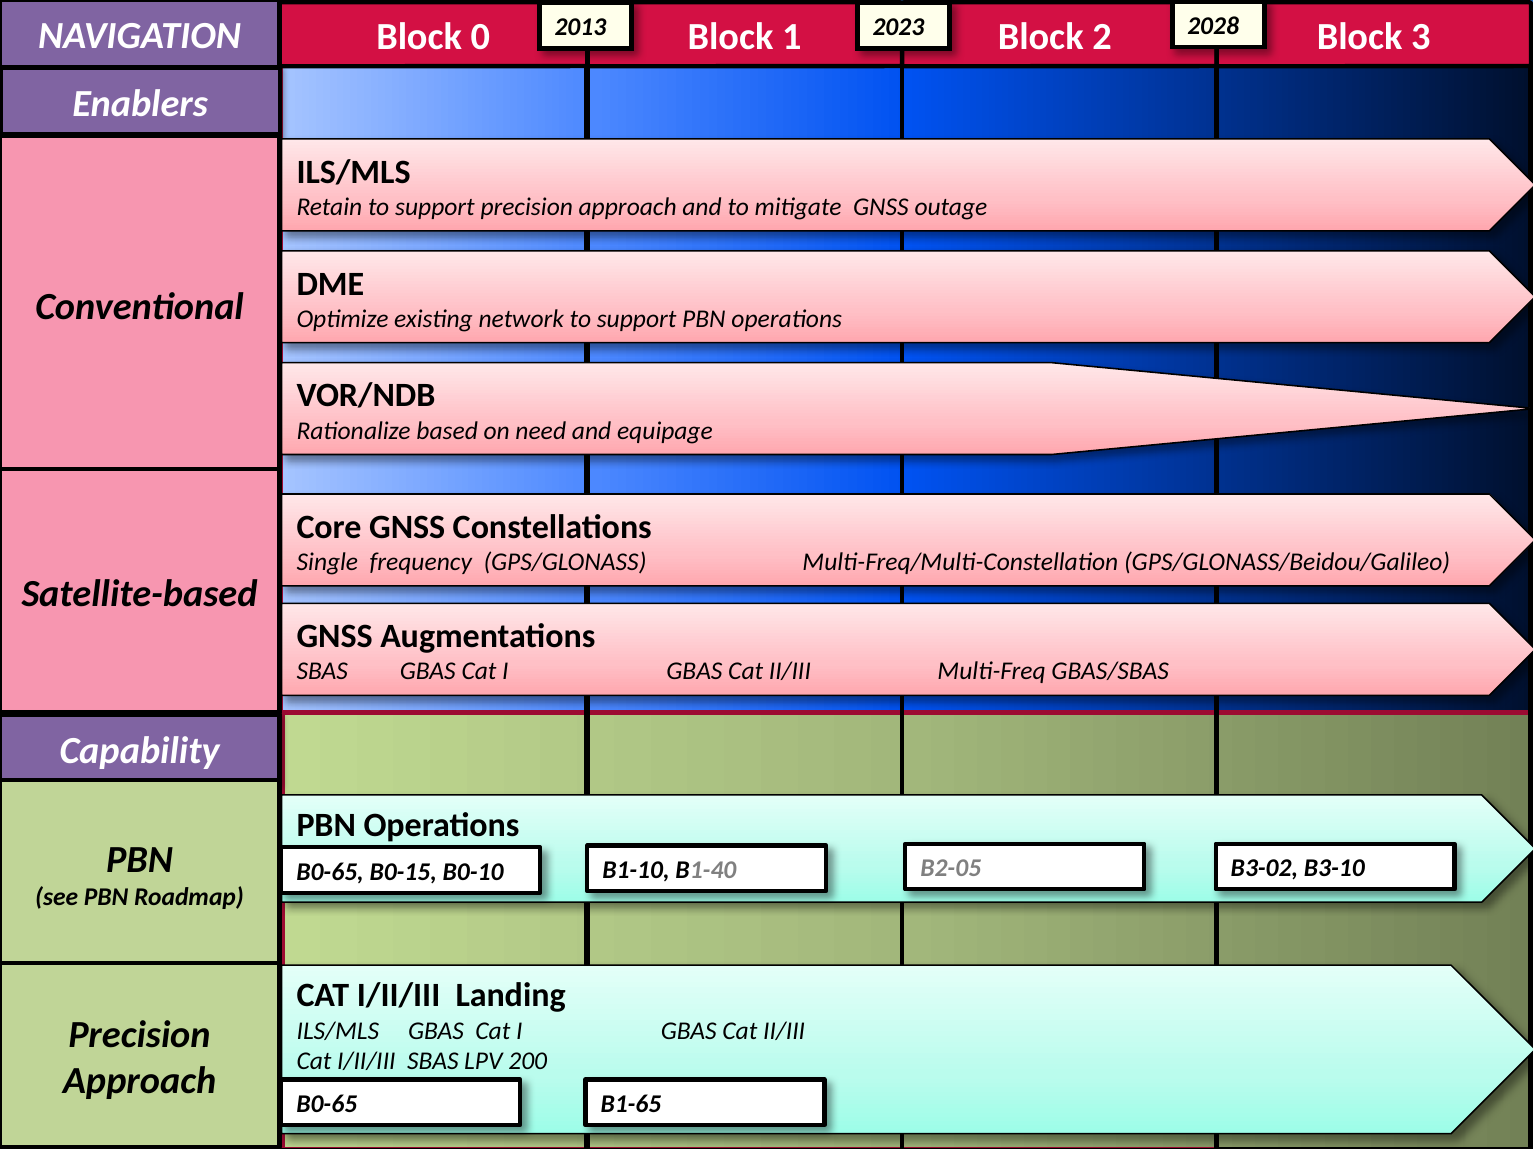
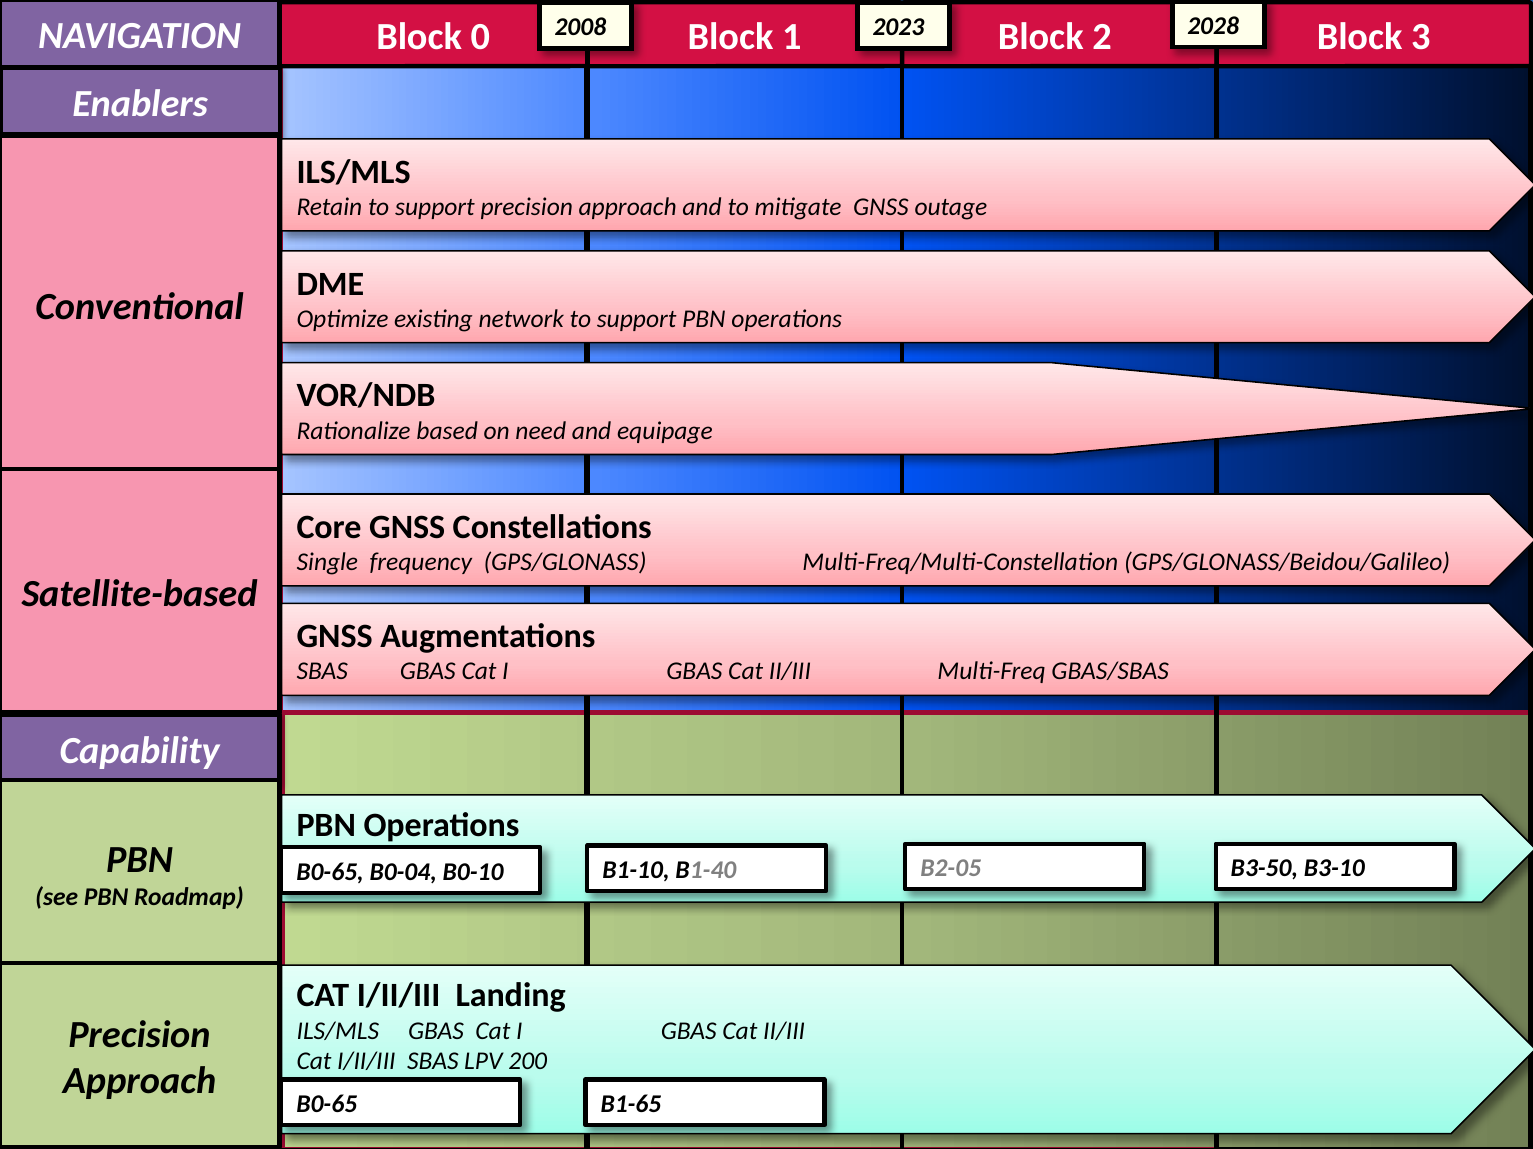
2013: 2013 -> 2008
B0-15: B0-15 -> B0-04
B3-02: B3-02 -> B3-50
